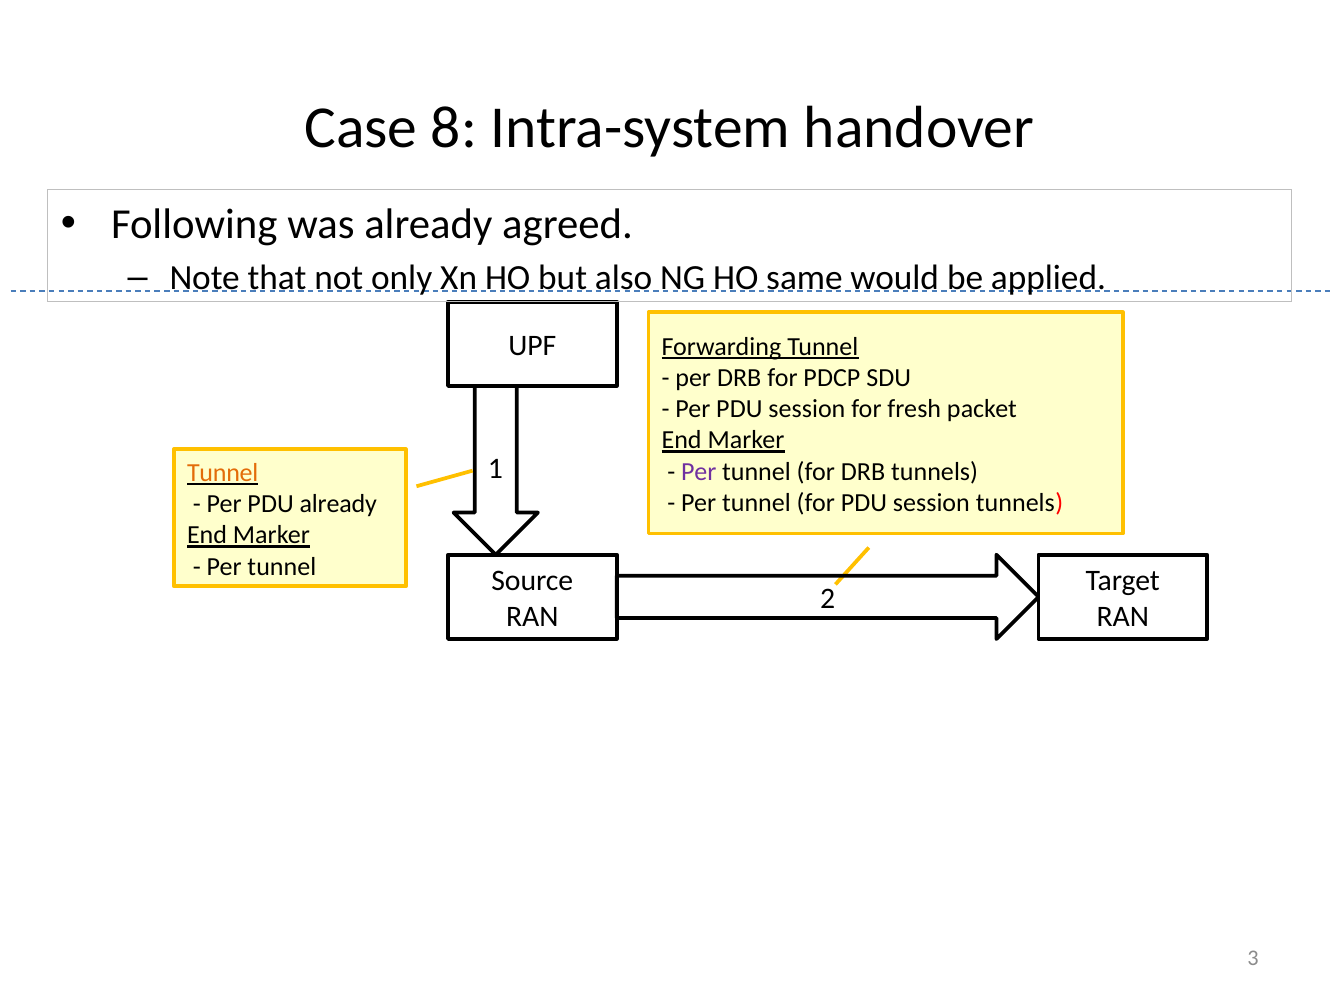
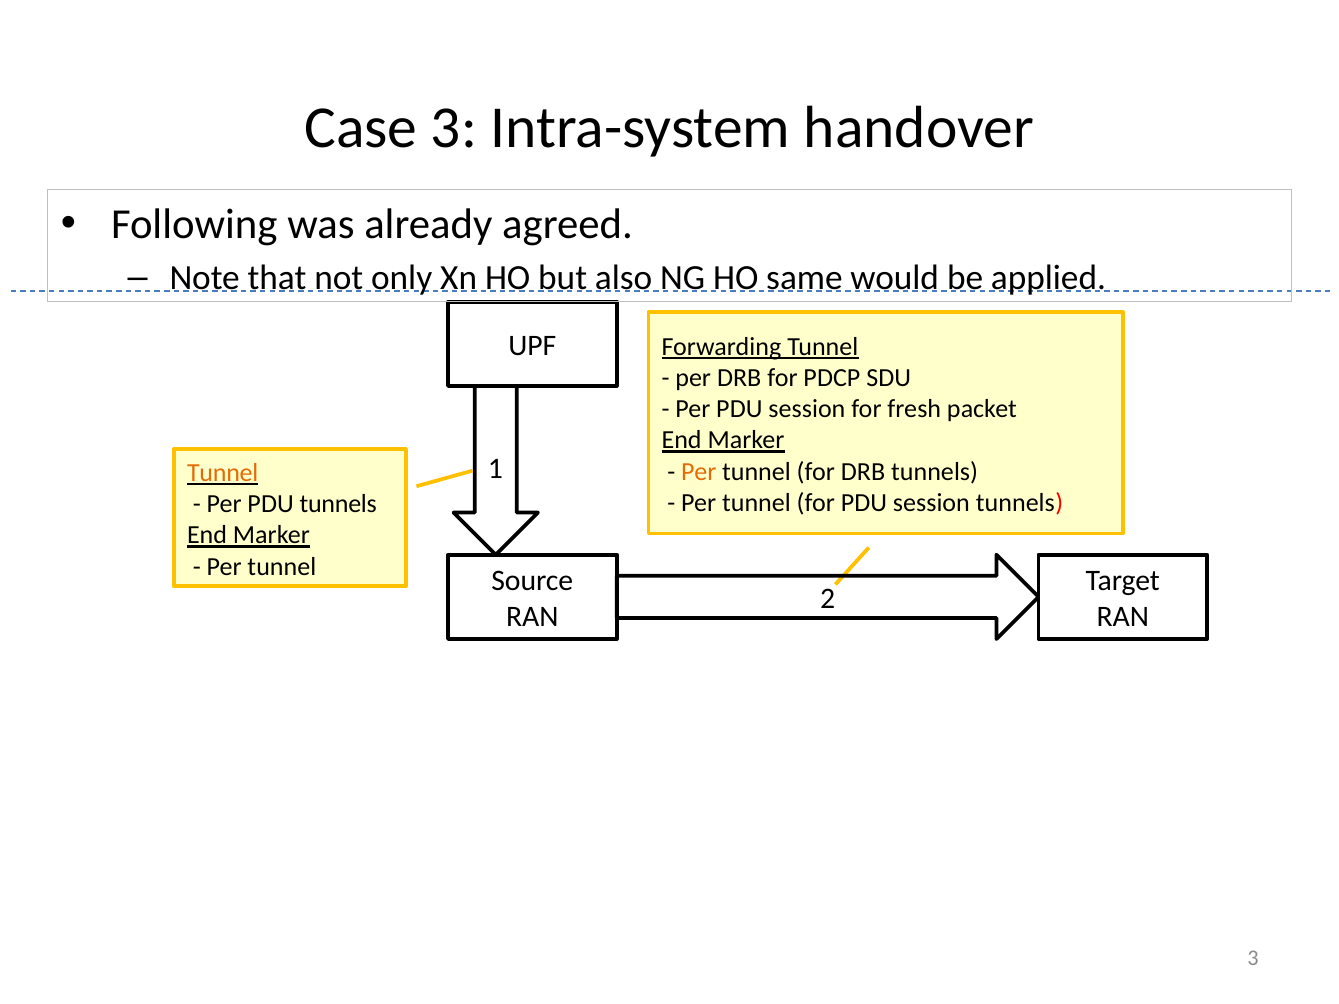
Case 8: 8 -> 3
Per at (699, 472) colour: purple -> orange
PDU already: already -> tunnels
